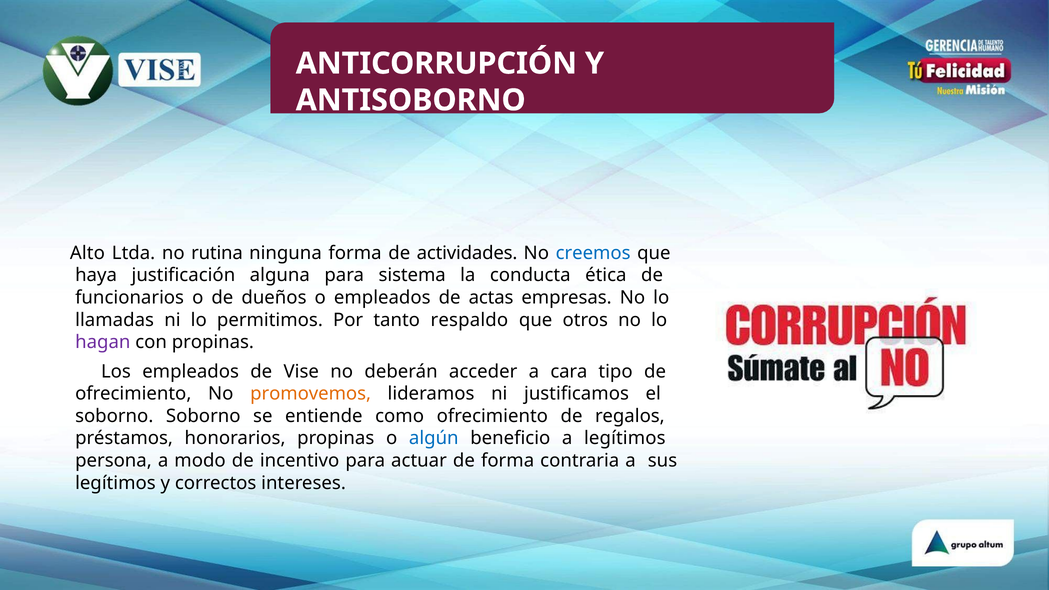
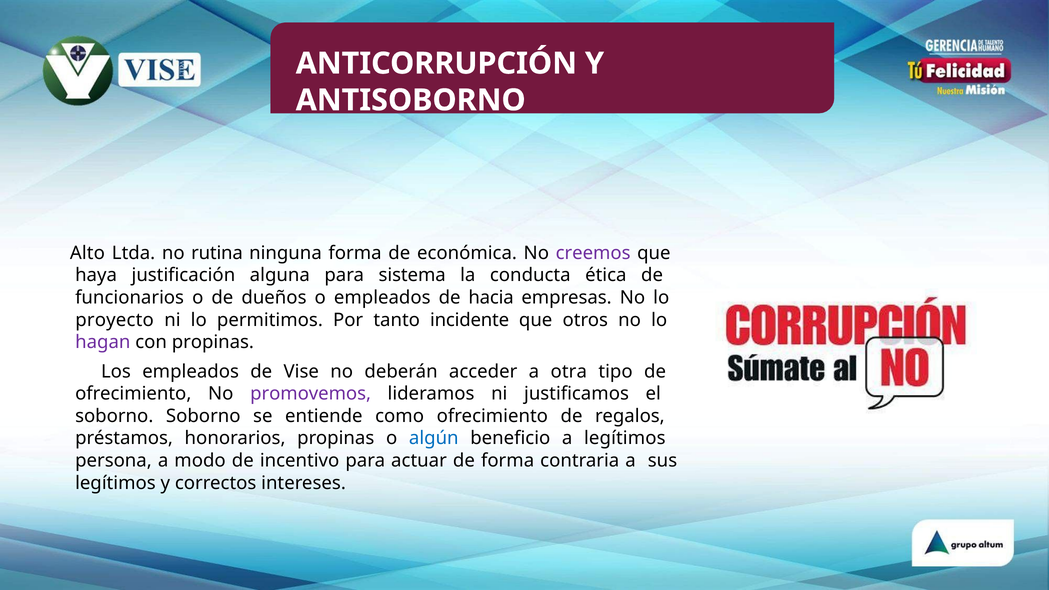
actividades: actividades -> económica
creemos colour: blue -> purple
actas: actas -> hacia
llamadas: llamadas -> proyecto
respaldo: respaldo -> incidente
cara: cara -> otra
promovemos colour: orange -> purple
